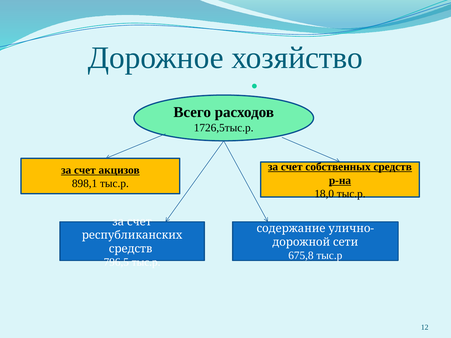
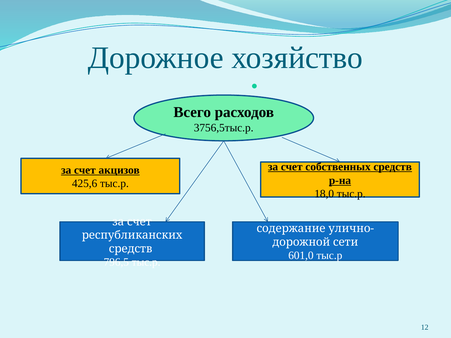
1726,5тыс.р: 1726,5тыс.р -> 3756,5тыс.р
898,1: 898,1 -> 425,6
675,8: 675,8 -> 601,0
